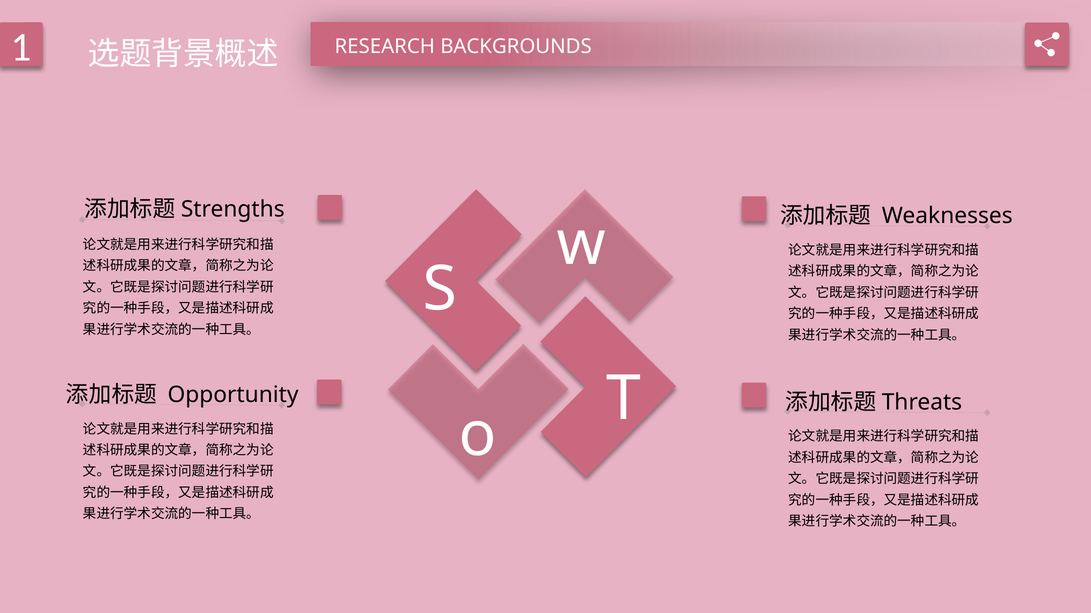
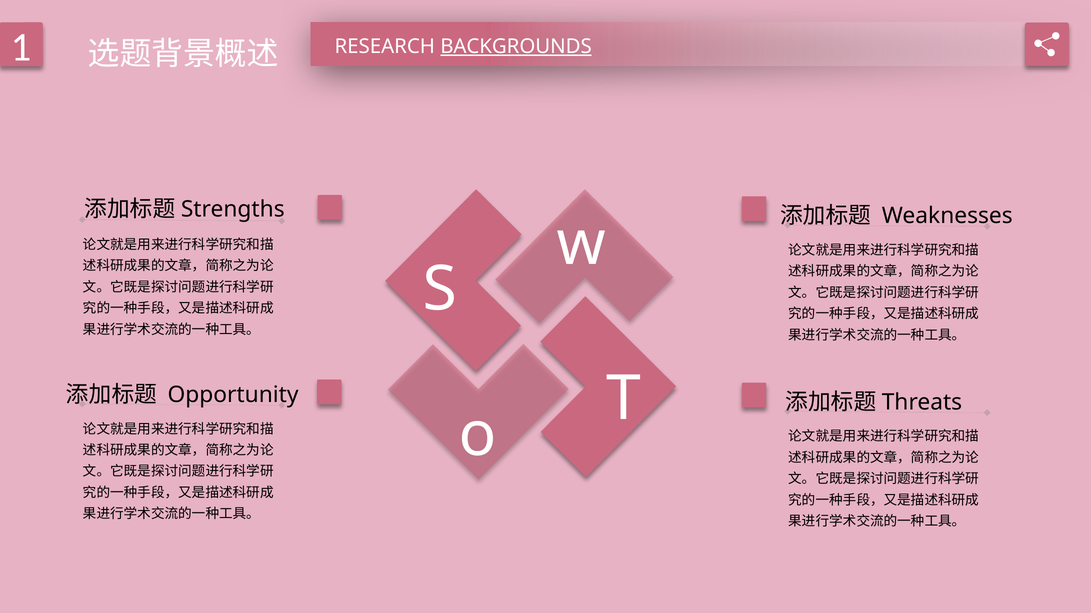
BACKGROUNDS underline: none -> present
